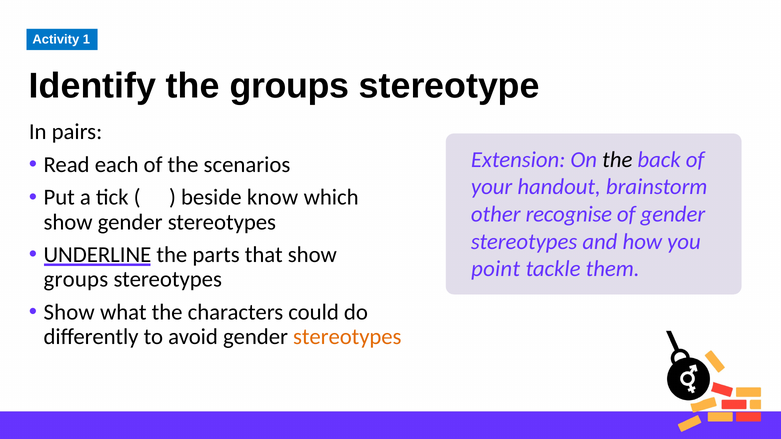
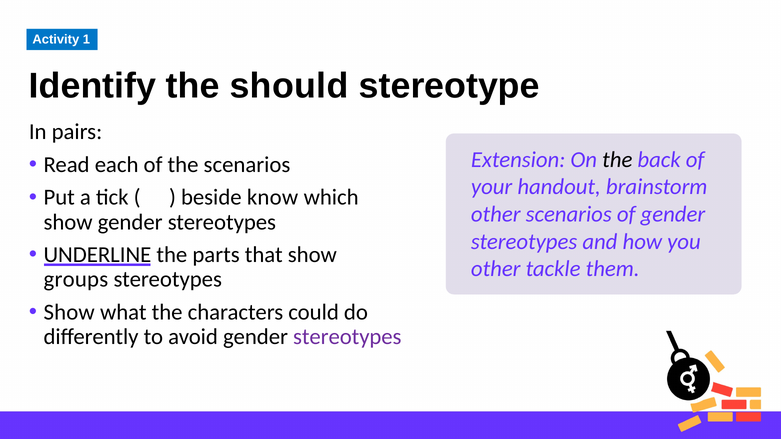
the groups: groups -> should
other recognise: recognise -> scenarios
point at (496, 269): point -> other
stereotypes at (347, 337) colour: orange -> purple
